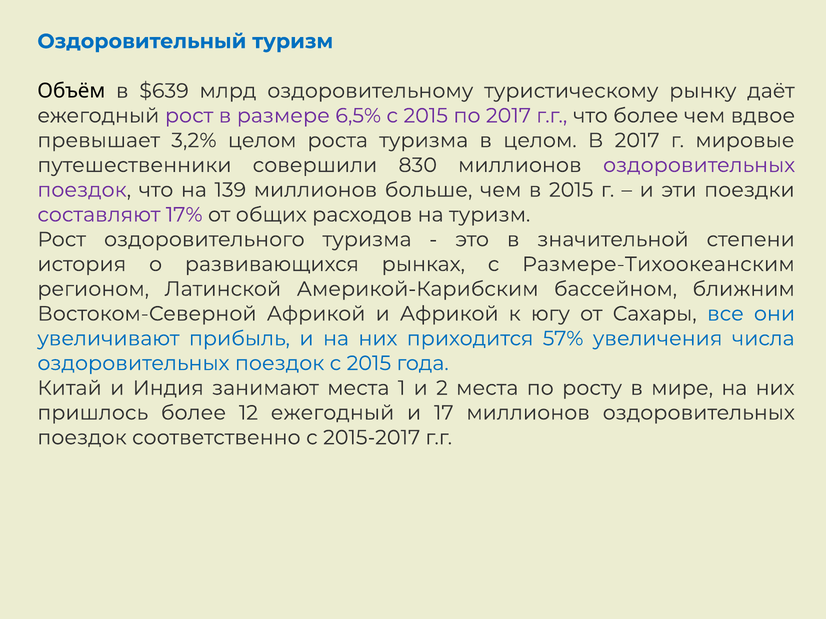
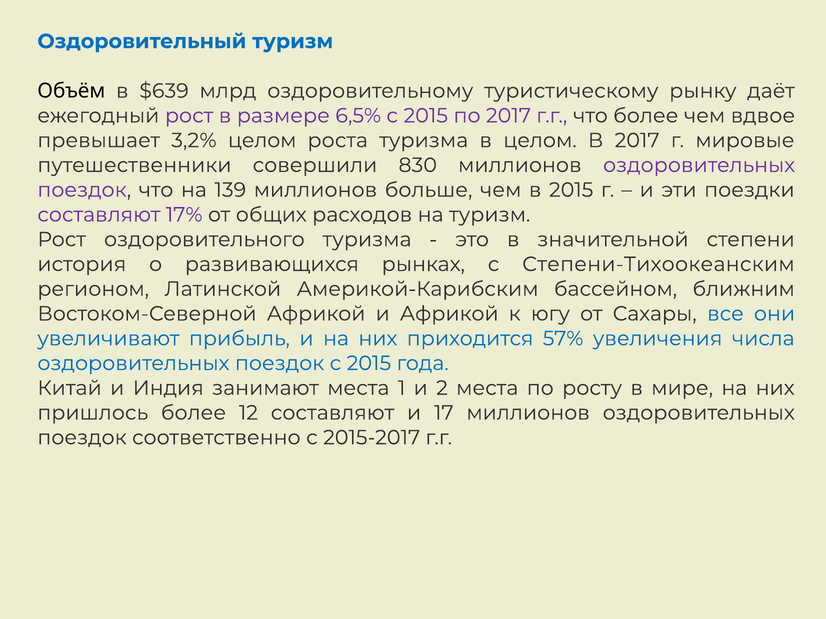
Размере-Тихоокеанским: Размере-Тихоокеанским -> Степени-Тихоокеанским
12 ежегодный: ежегодный -> составляют
